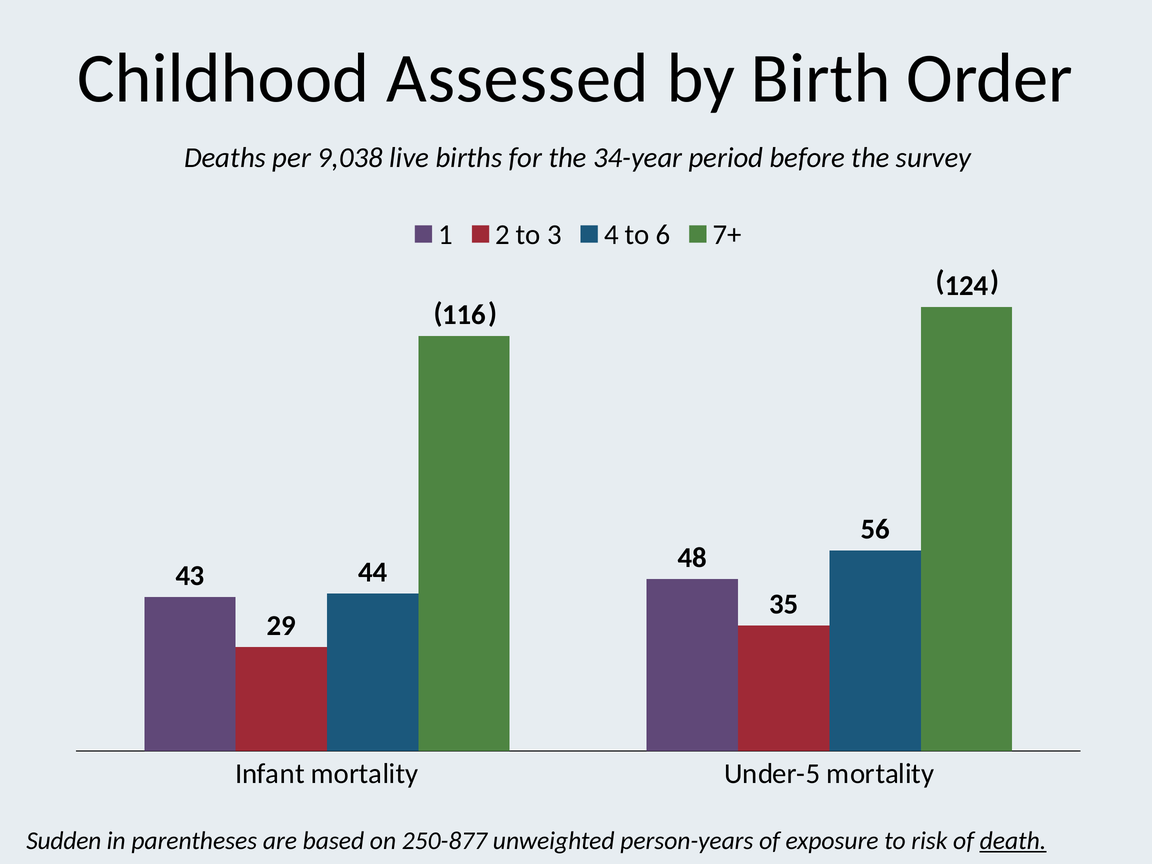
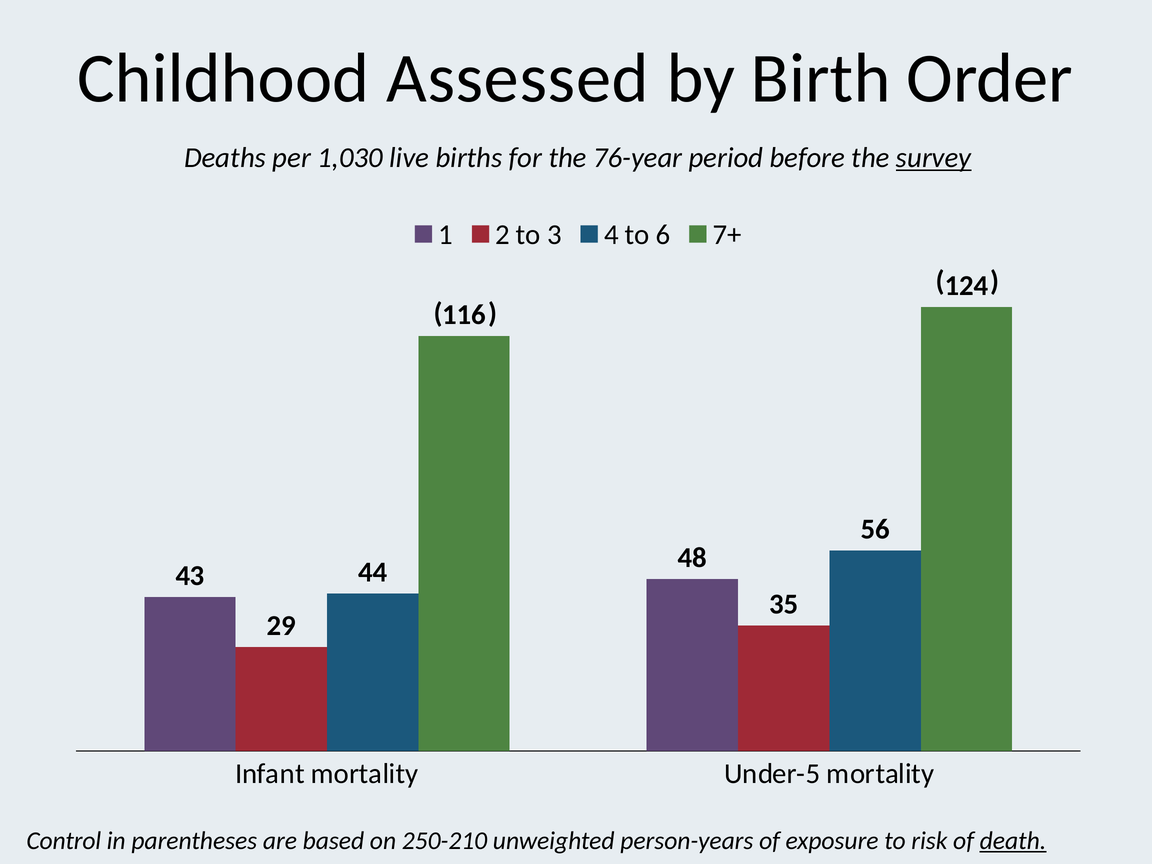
9,038: 9,038 -> 1,030
34-year: 34-year -> 76-year
survey underline: none -> present
Sudden: Sudden -> Control
250-877: 250-877 -> 250-210
